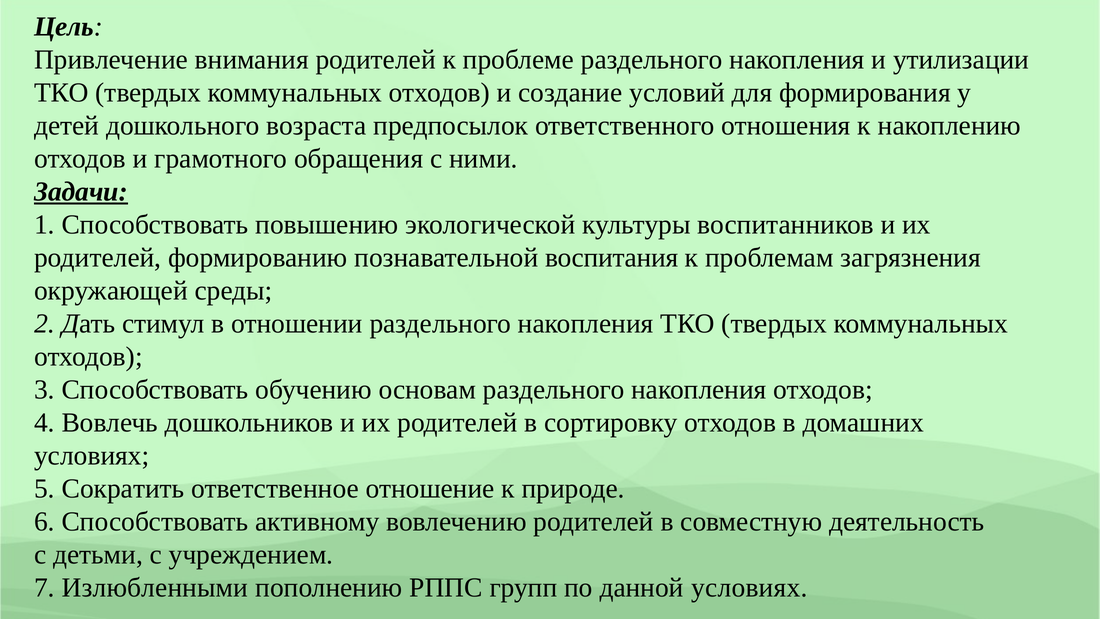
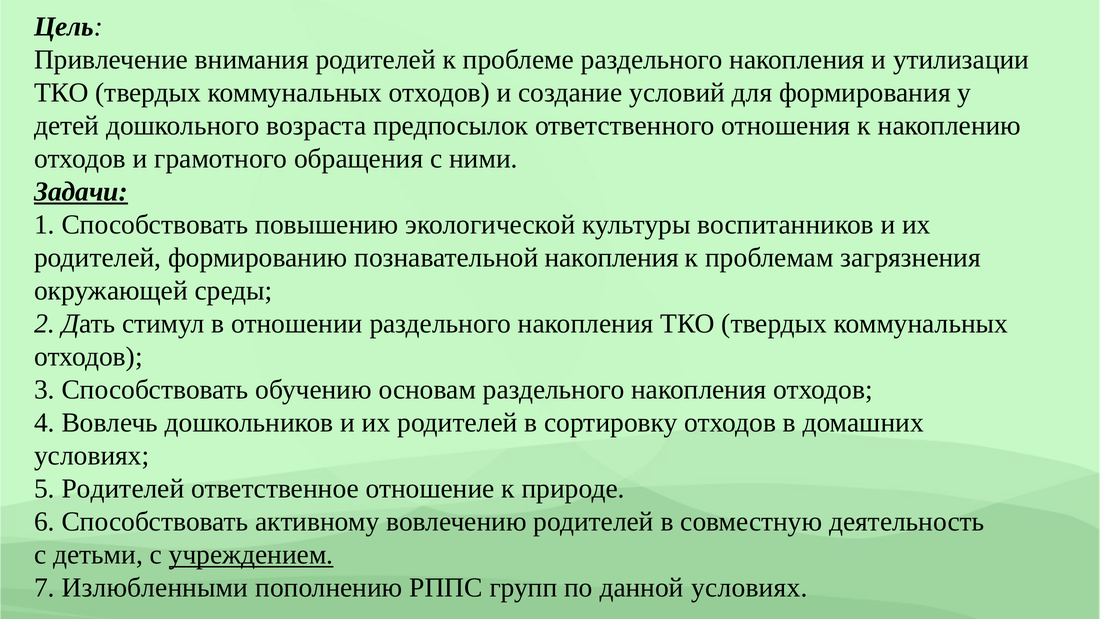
познавательной воспитания: воспитания -> накопления
5 Сократить: Сократить -> Родителей
учреждением underline: none -> present
